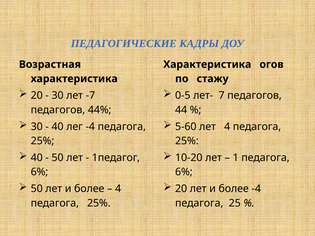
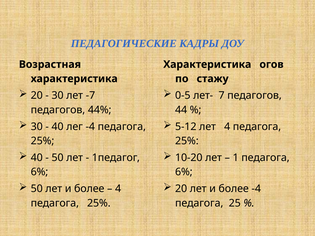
5-60: 5-60 -> 5-12
